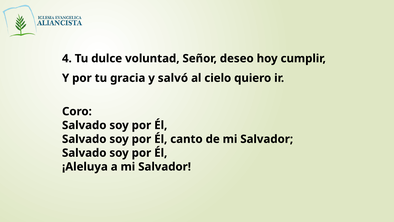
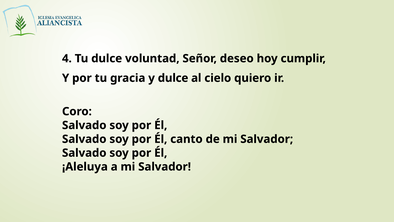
y salvó: salvó -> dulce
